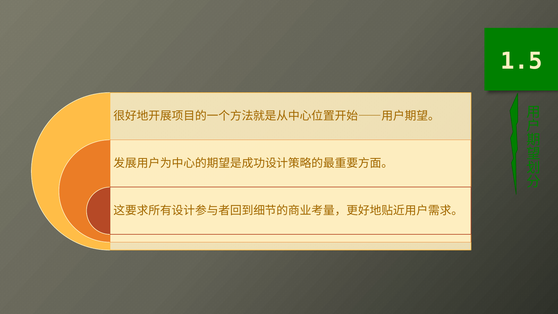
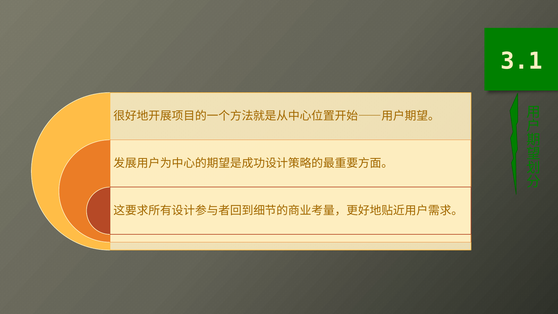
1.5: 1.5 -> 3.1
